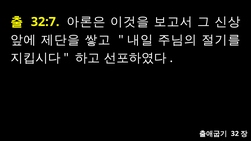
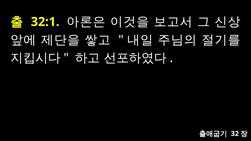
32:7: 32:7 -> 32:1
